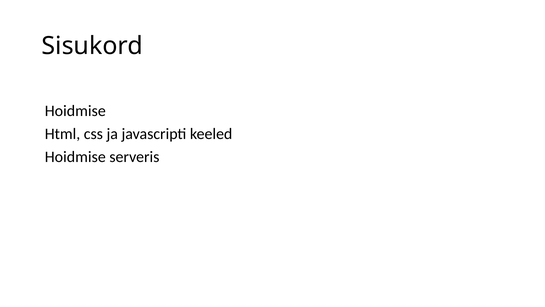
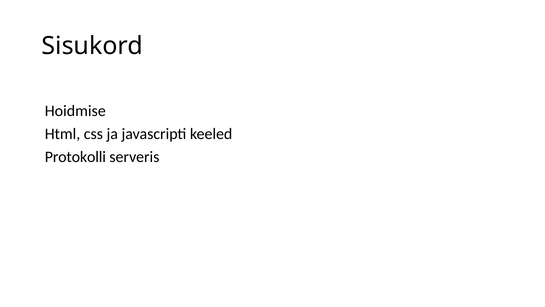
Hoidmise at (75, 157): Hoidmise -> Protokolli
